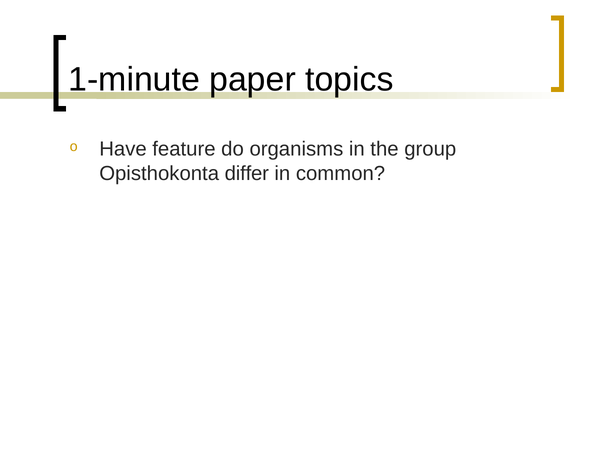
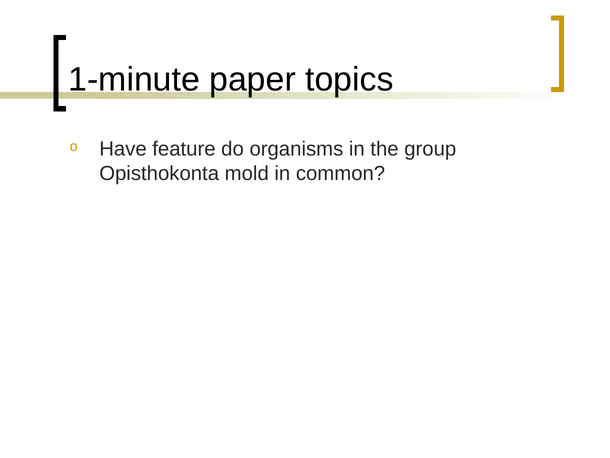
differ: differ -> mold
